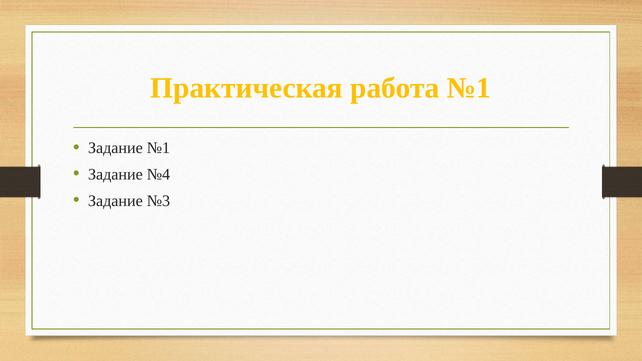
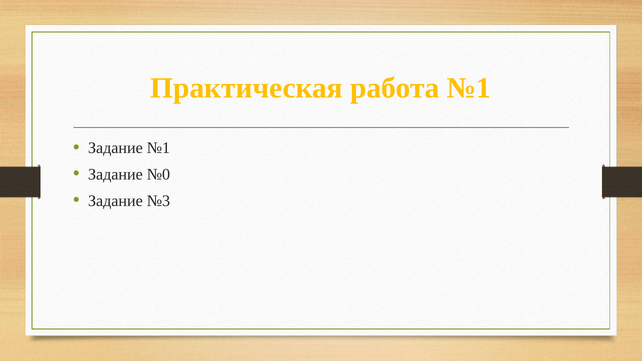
№4: №4 -> №0
